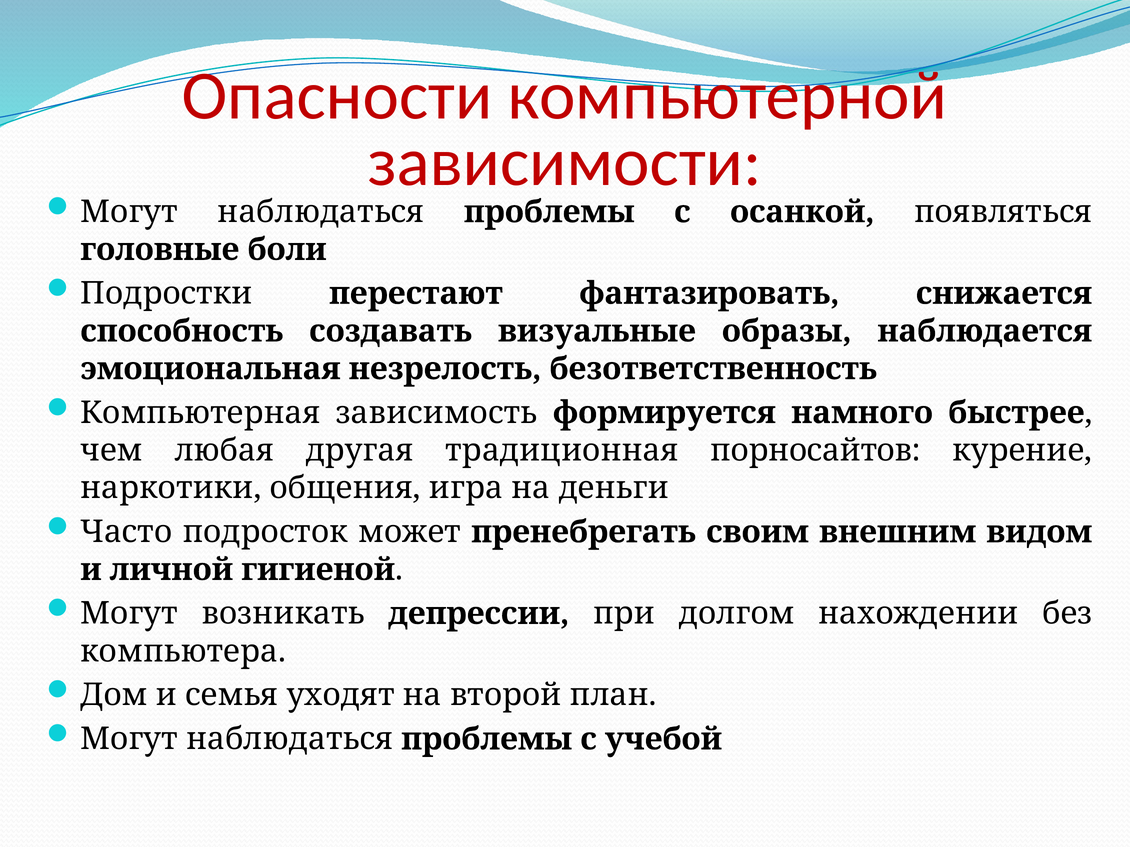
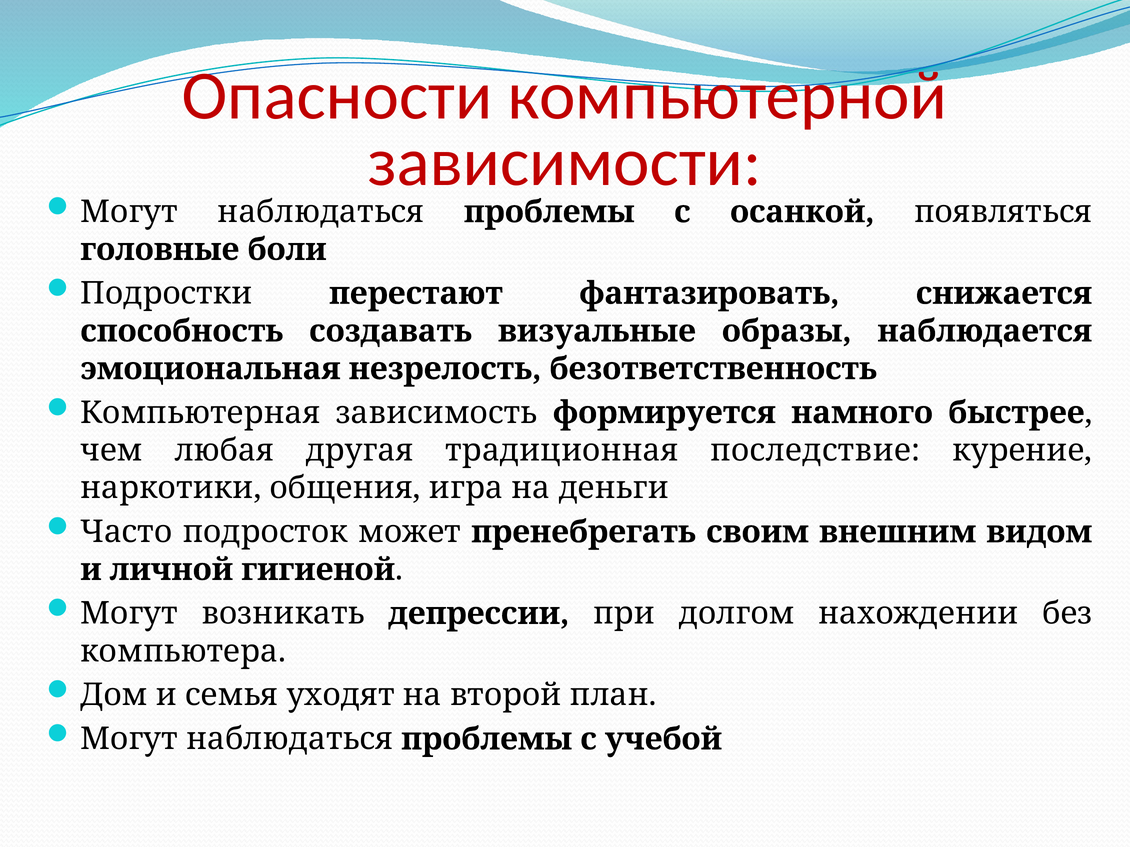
порносайтов: порносайтов -> последствие
